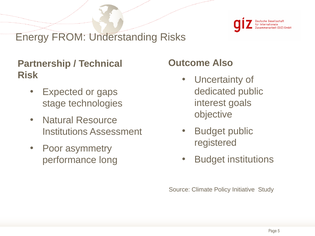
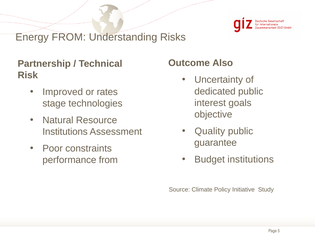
Expected: Expected -> Improved
gaps: gaps -> rates
Budget at (210, 131): Budget -> Quality
registered: registered -> guarantee
asymmetry: asymmetry -> constraints
performance long: long -> from
